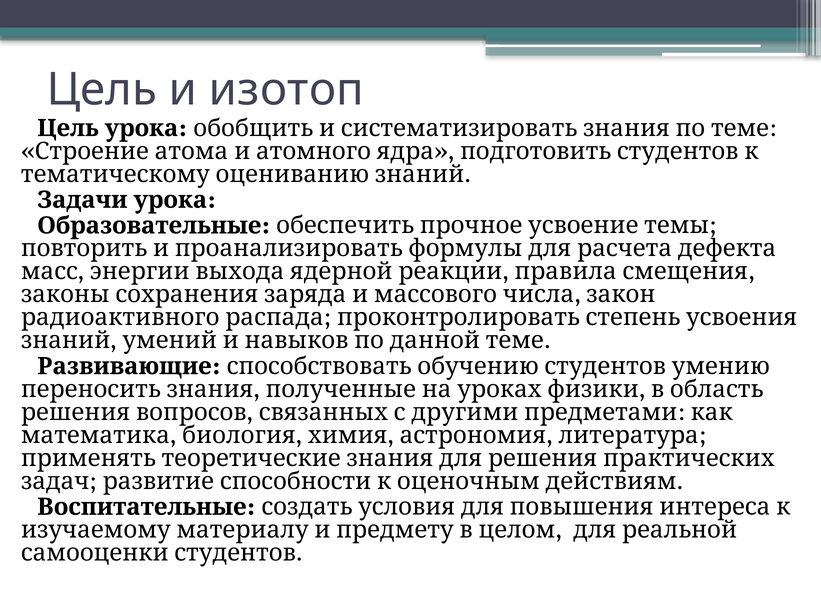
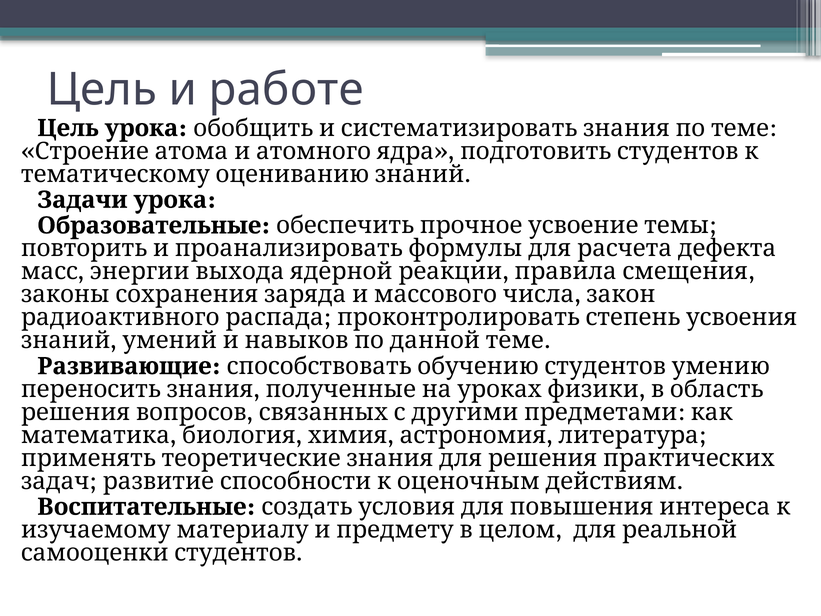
изотоп: изотоп -> работе
